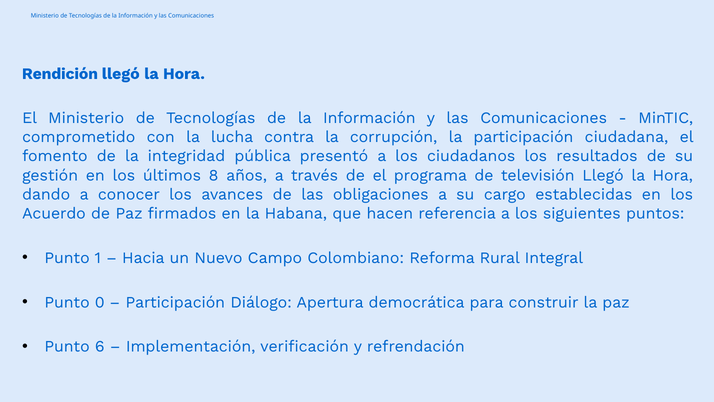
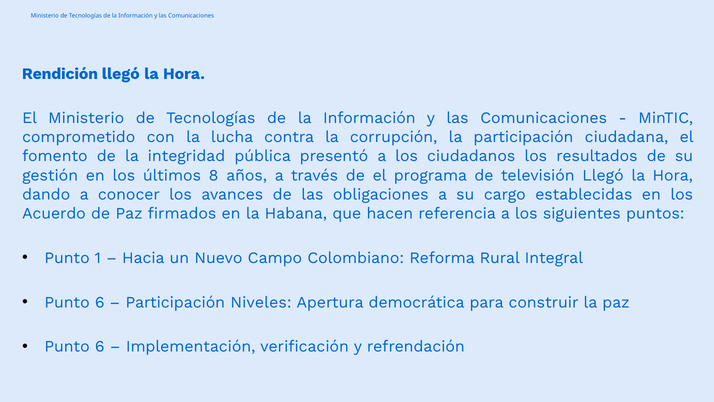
0 at (100, 302): 0 -> 6
Diálogo: Diálogo -> Niveles
